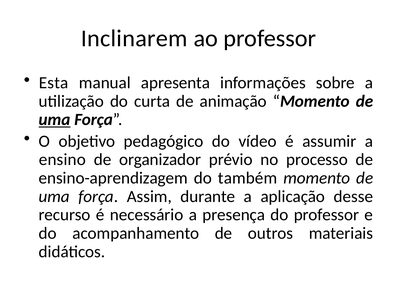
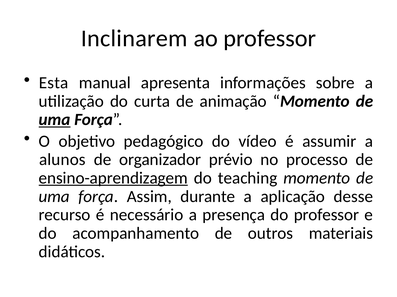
ensino: ensino -> alunos
ensino-aprendizagem underline: none -> present
também: também -> teaching
